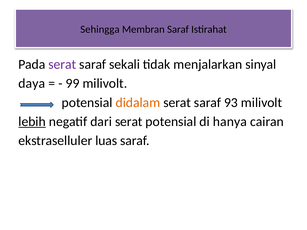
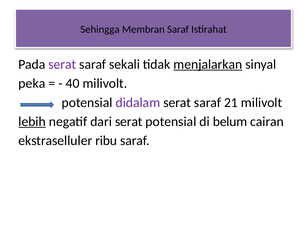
menjalarkan underline: none -> present
daya: daya -> peka
99: 99 -> 40
didalam colour: orange -> purple
93: 93 -> 21
hanya: hanya -> belum
luas: luas -> ribu
